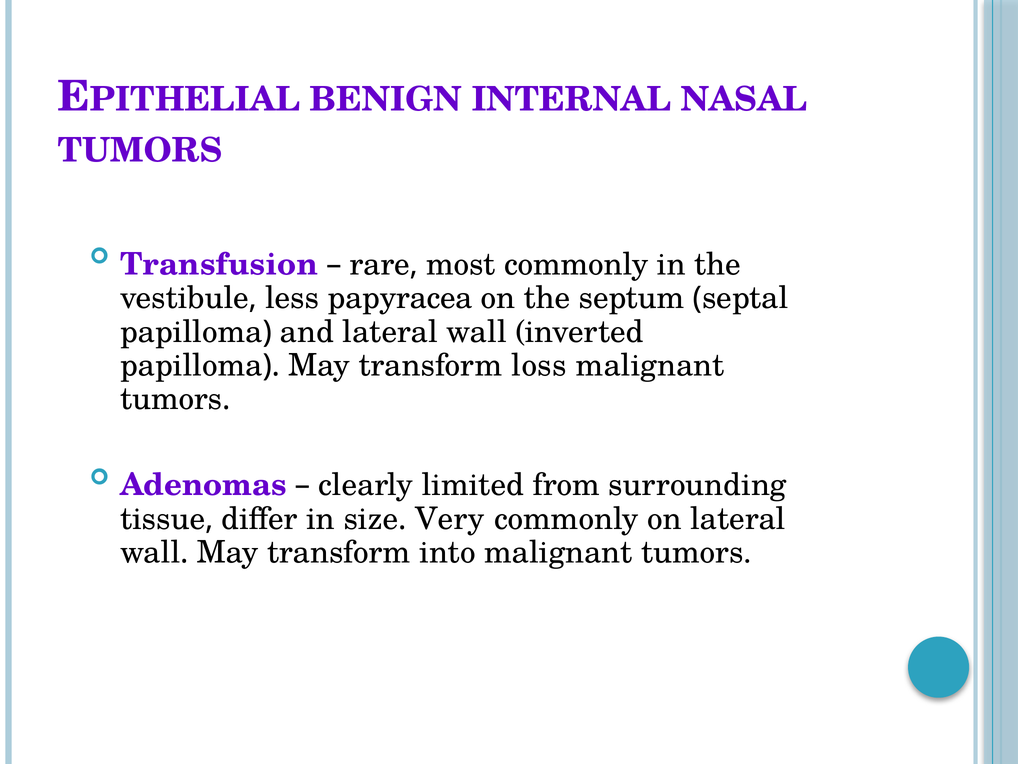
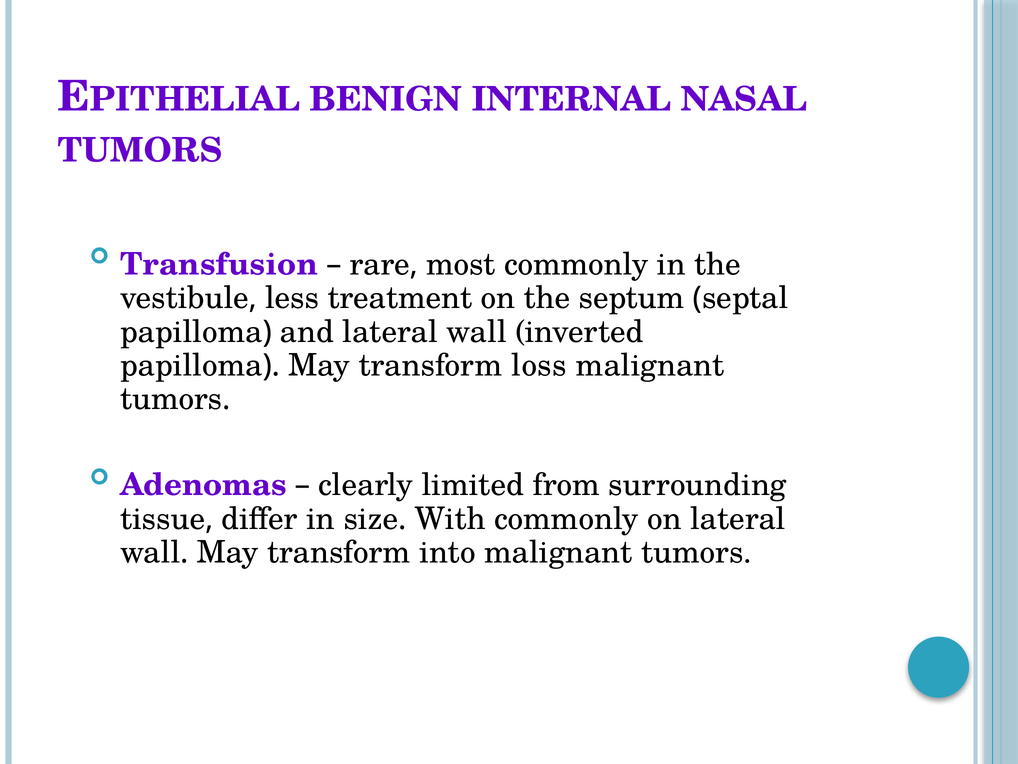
papyracea: papyracea -> treatment
Very: Very -> With
